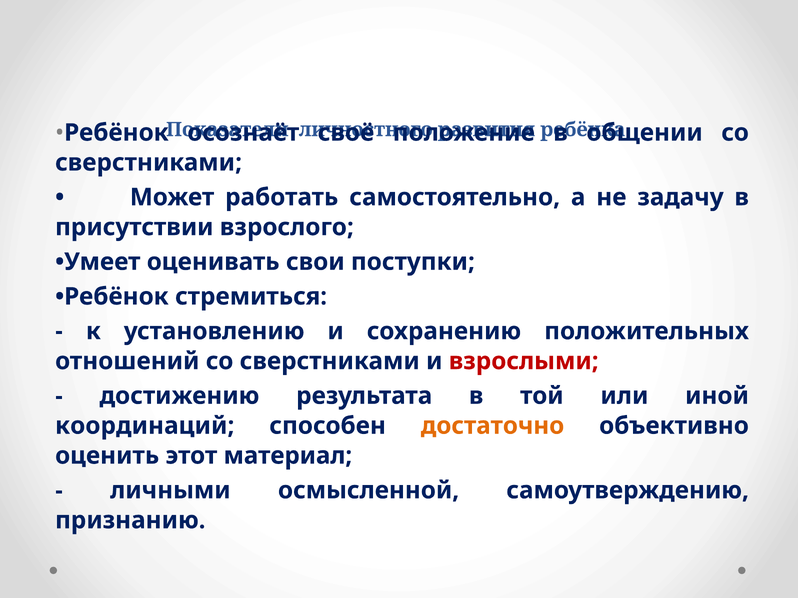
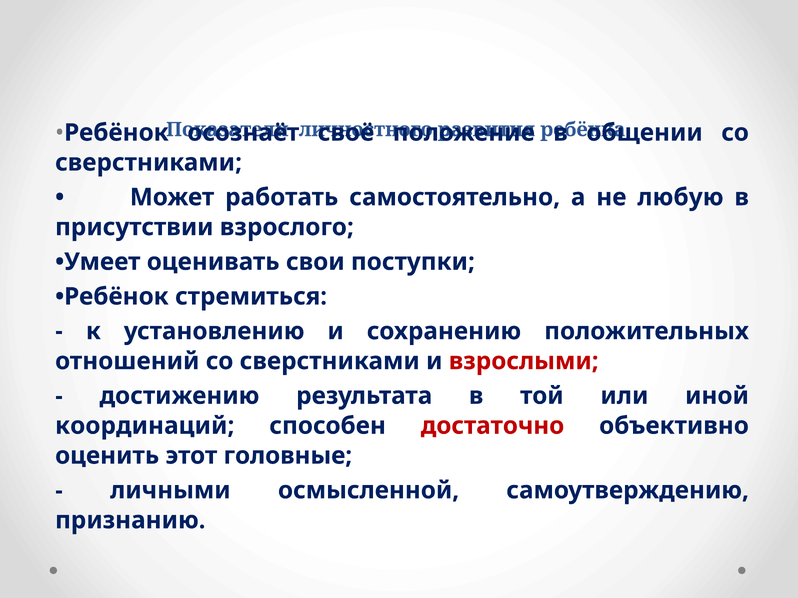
задачу: задачу -> любую
достаточно colour: orange -> red
материал: материал -> головные
